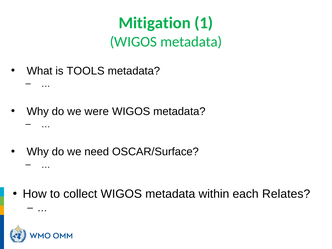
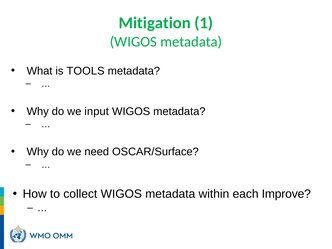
were: were -> input
Relates: Relates -> Improve
